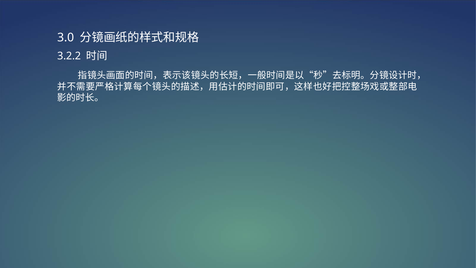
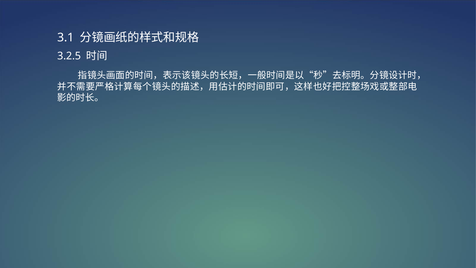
3.0: 3.0 -> 3.1
3.2.2: 3.2.2 -> 3.2.5
